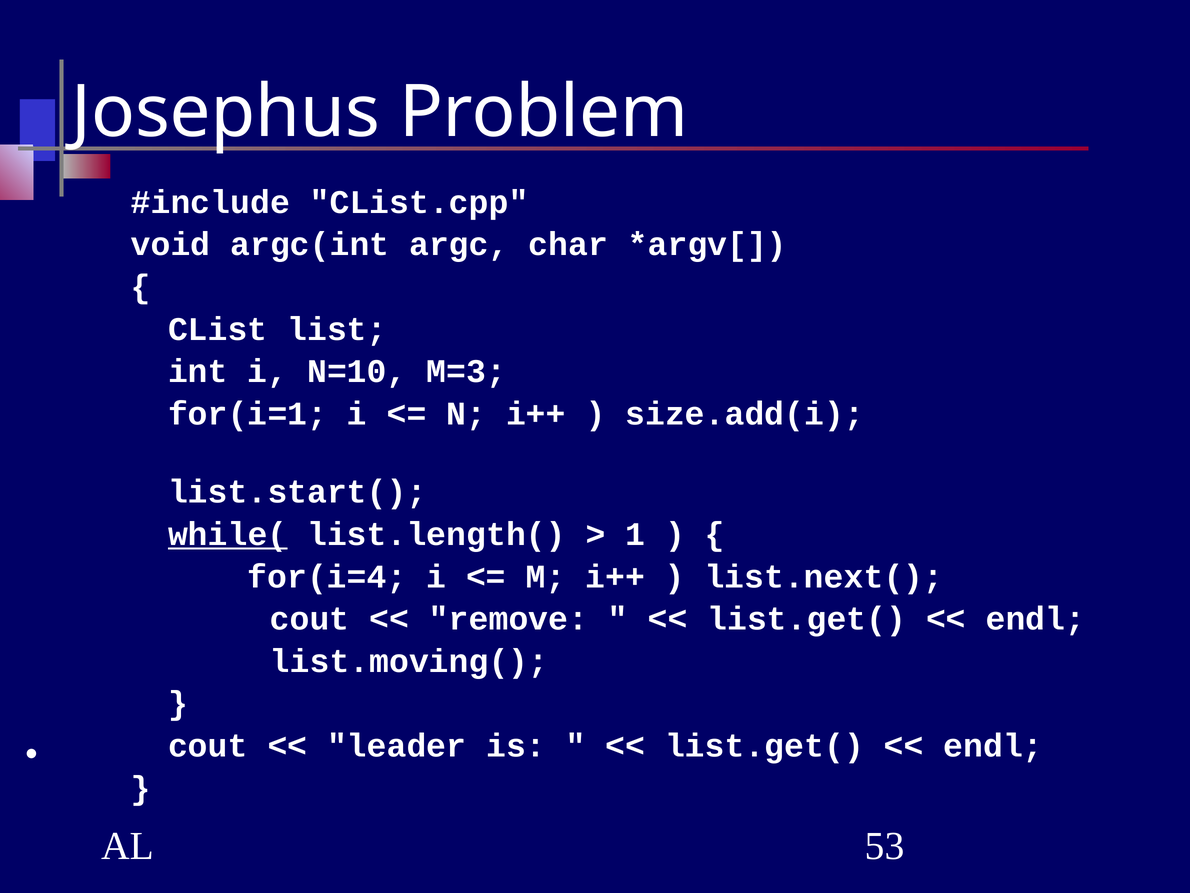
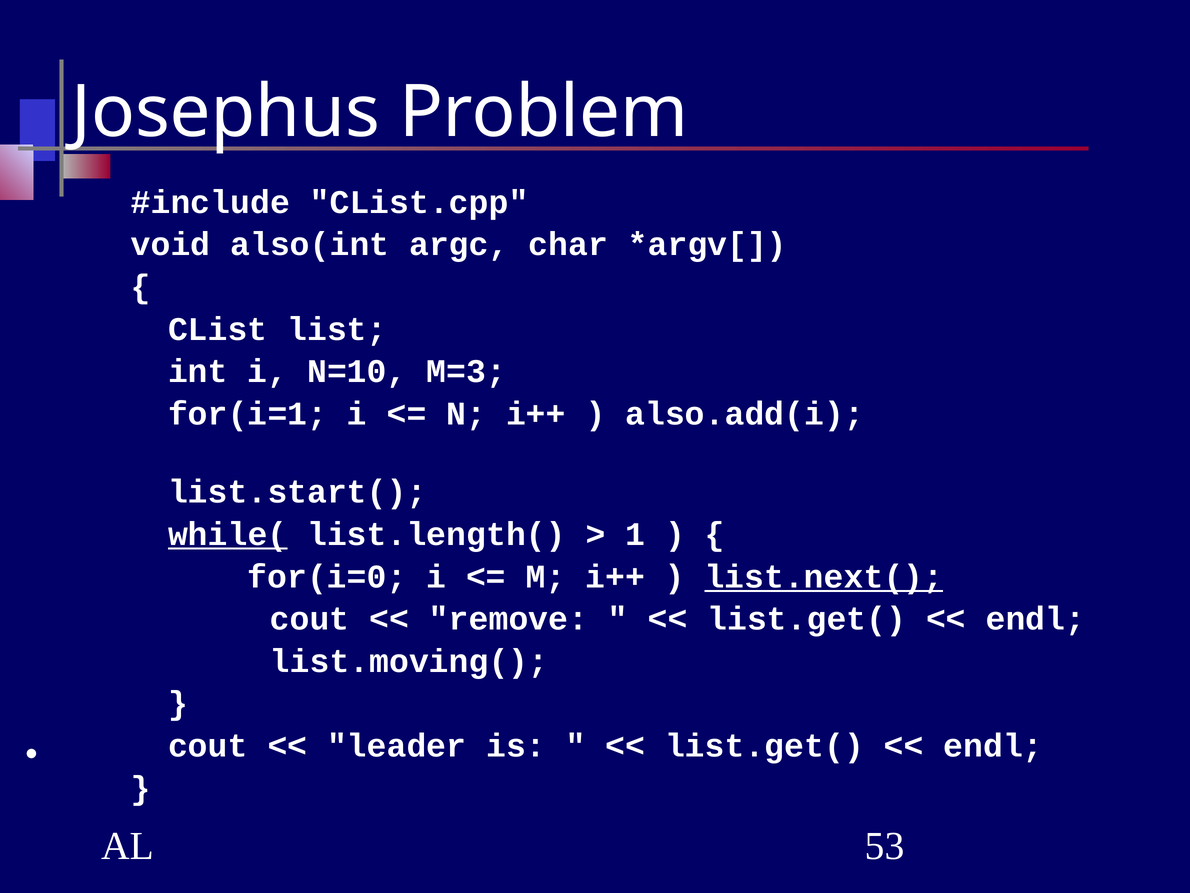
argc(int: argc(int -> also(int
size.add(i: size.add(i -> also.add(i
for(i=4: for(i=4 -> for(i=0
list.next( underline: none -> present
